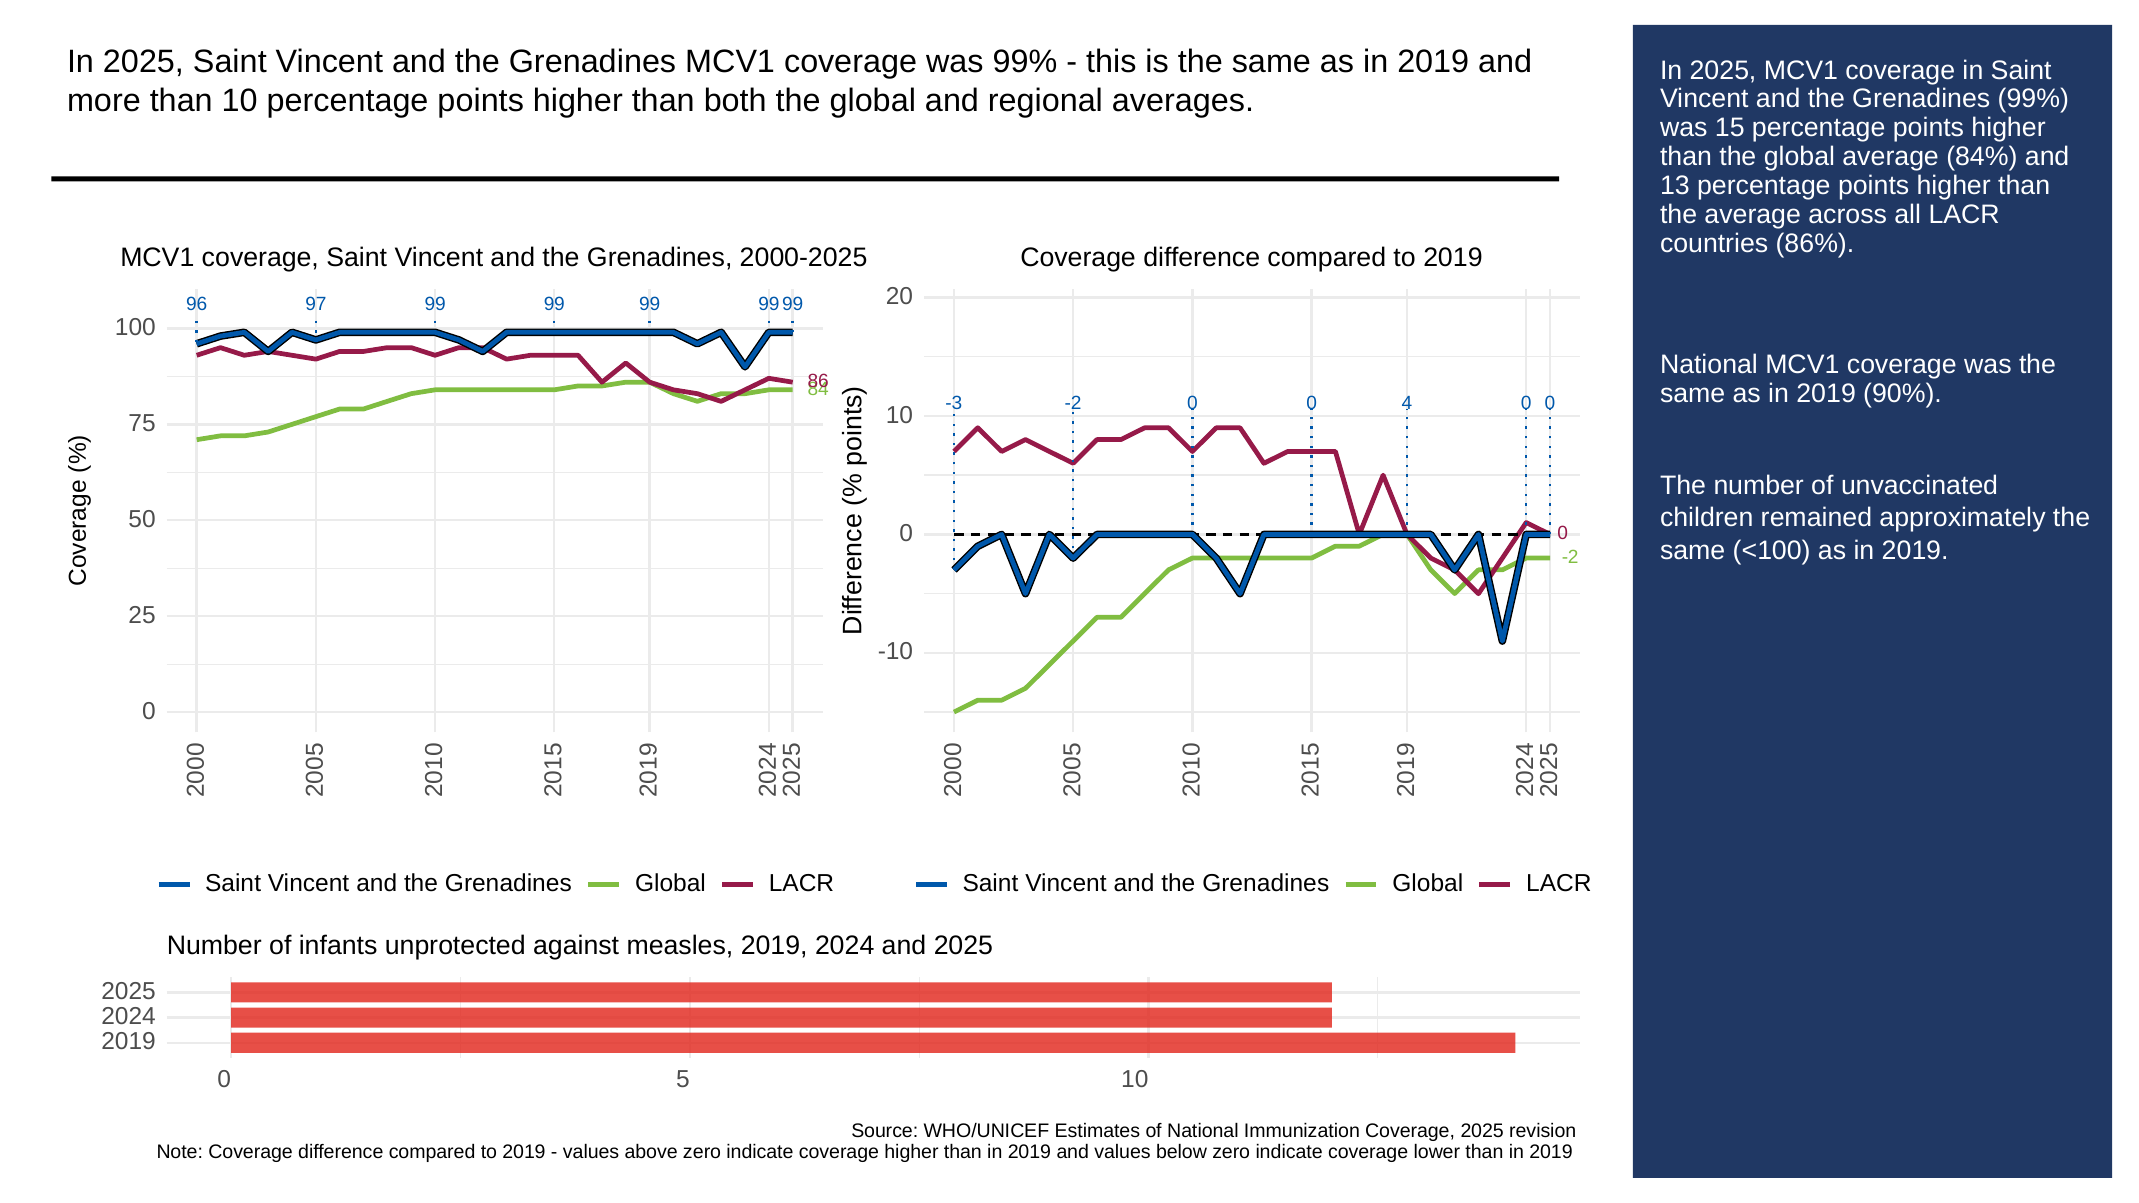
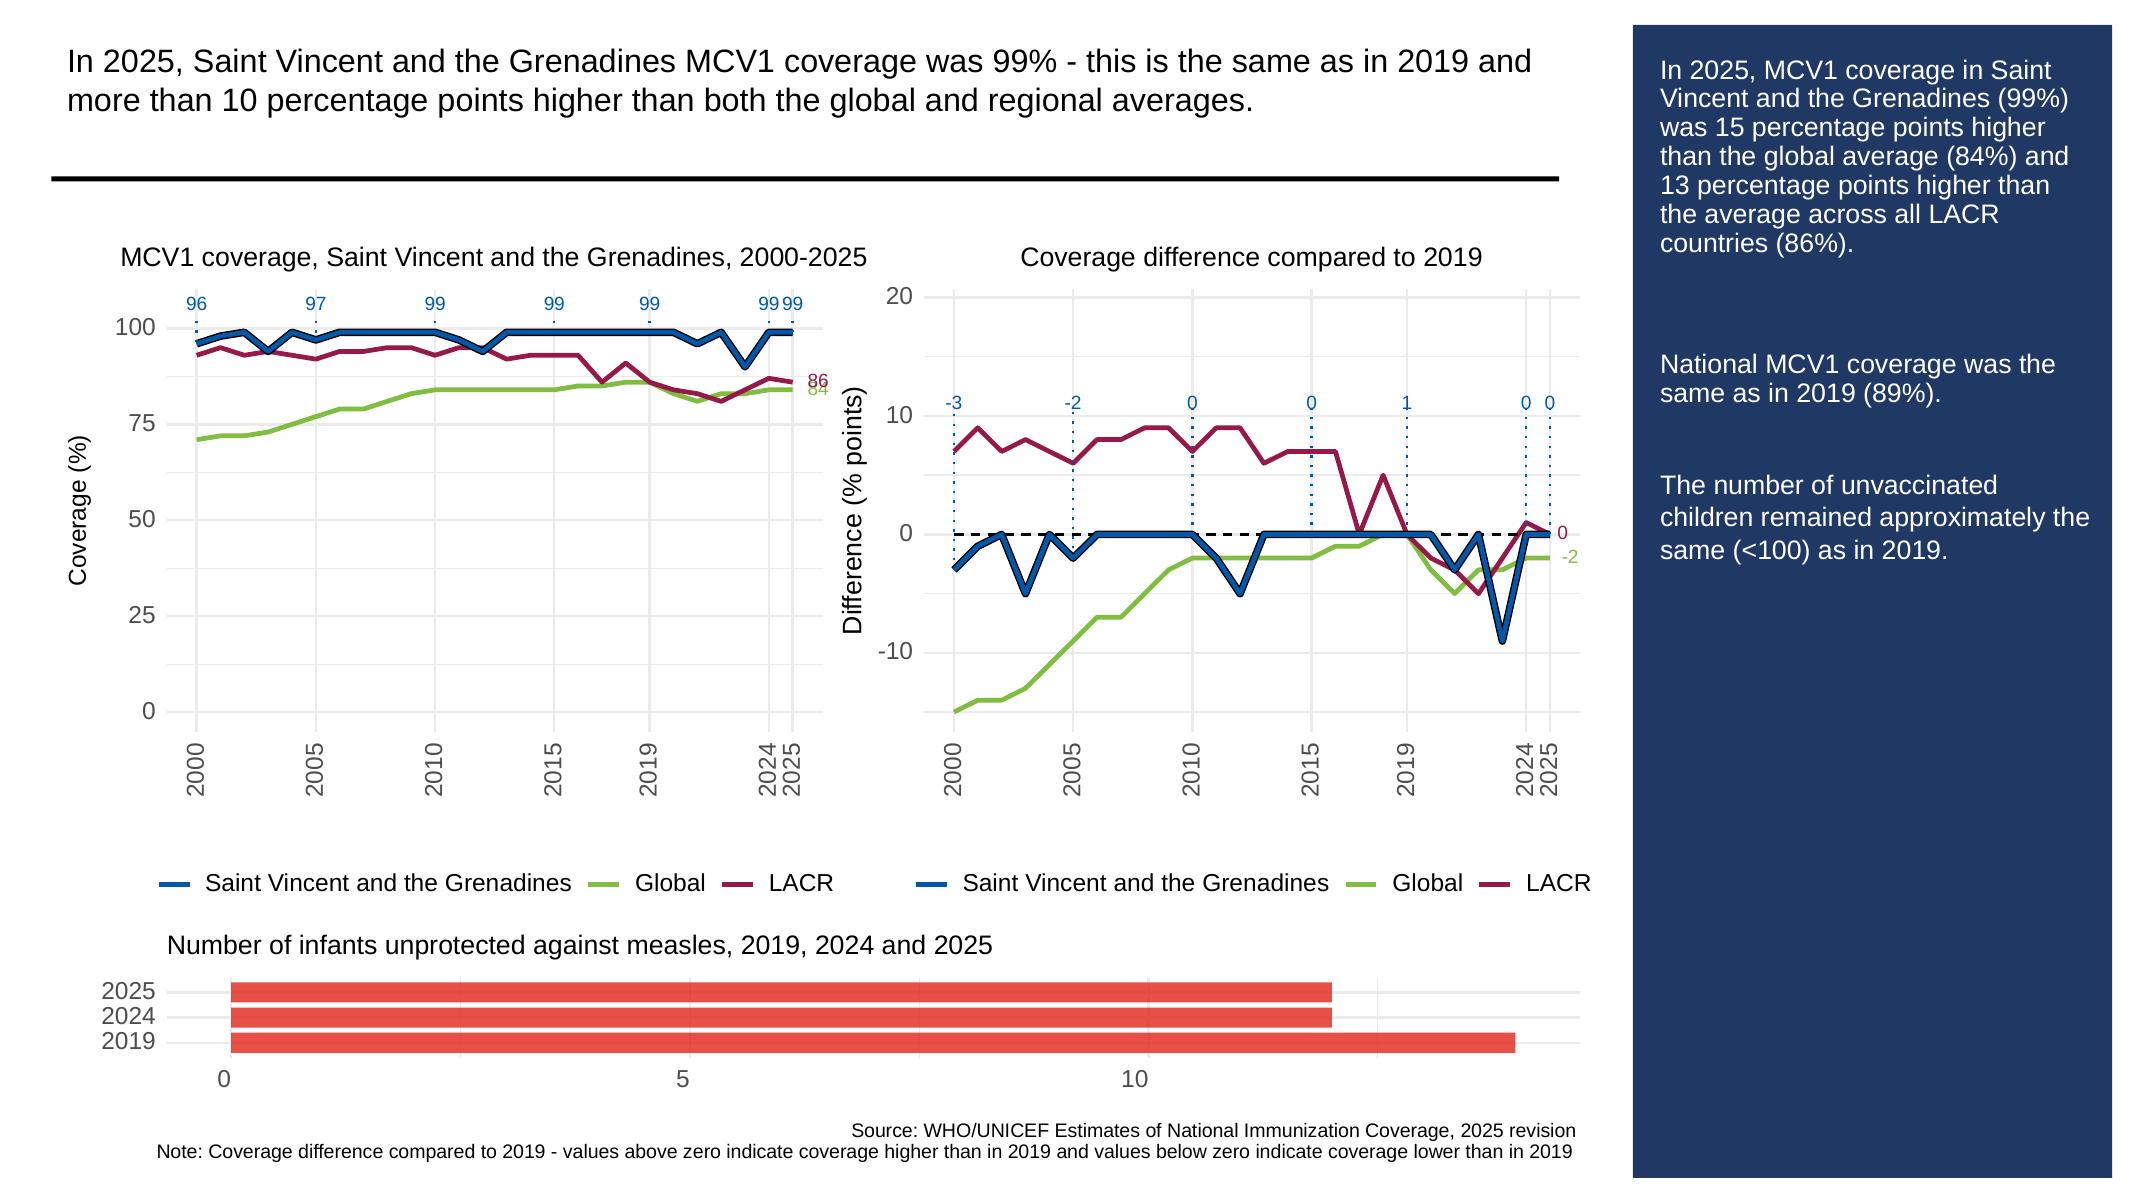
90%: 90% -> 89%
0 0 4: 4 -> 1
